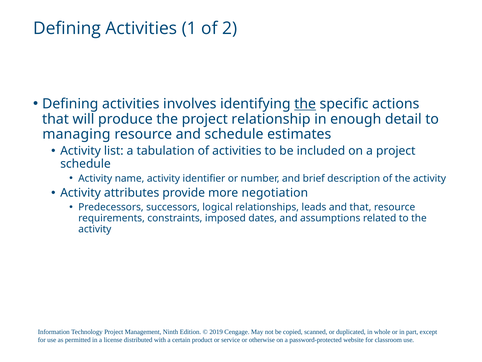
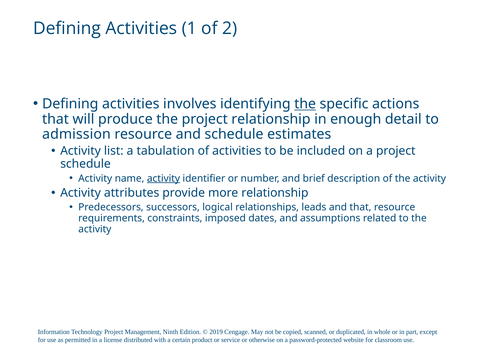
managing: managing -> admission
activity at (163, 178) underline: none -> present
more negotiation: negotiation -> relationship
